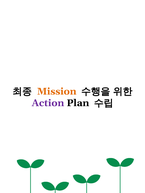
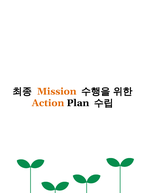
Action colour: purple -> orange
